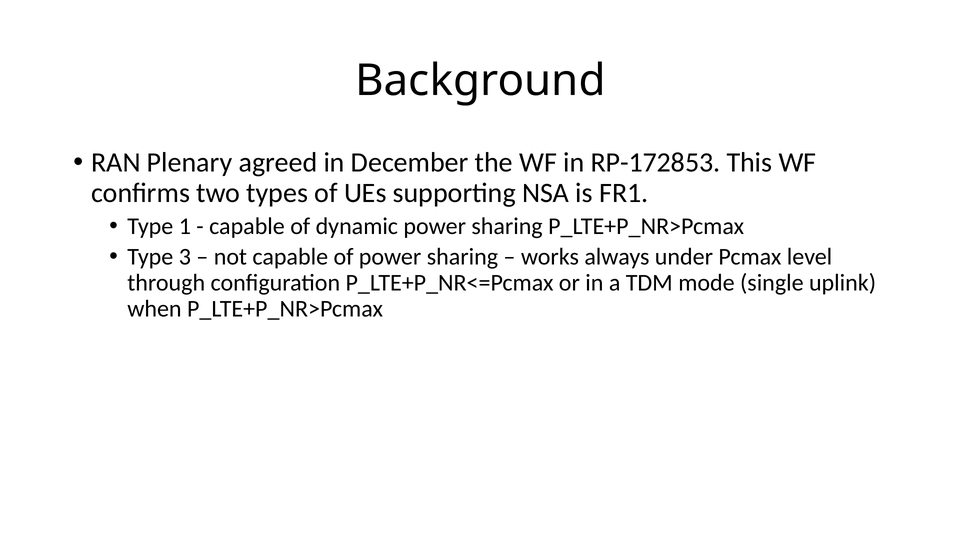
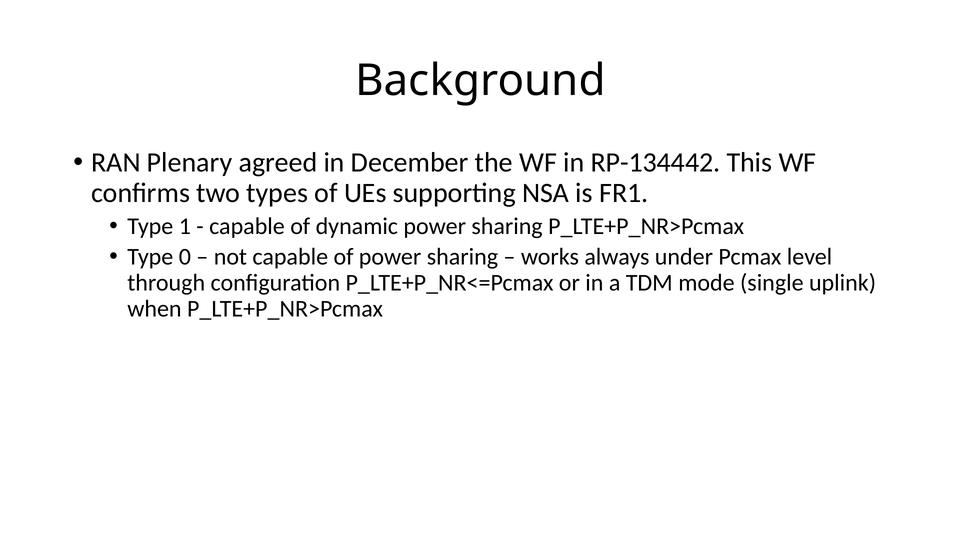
RP-172853: RP-172853 -> RP-134442
3: 3 -> 0
